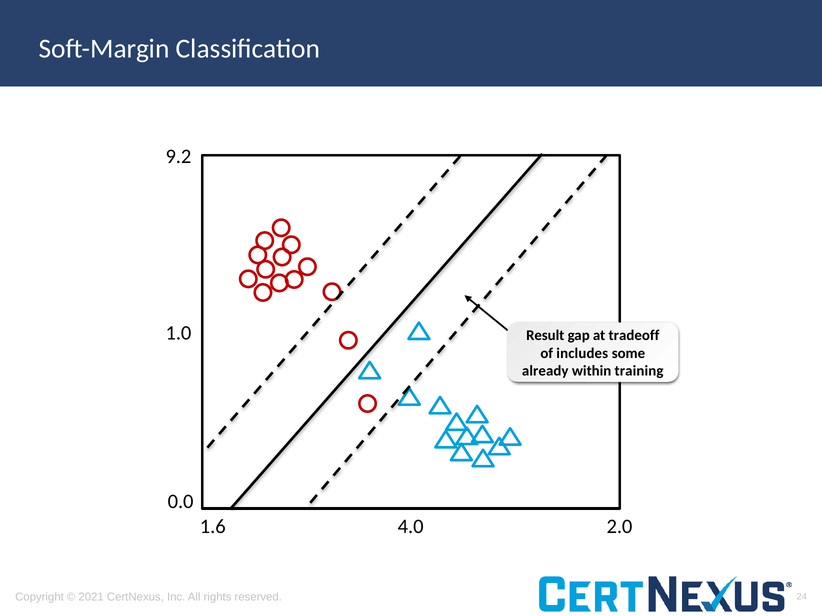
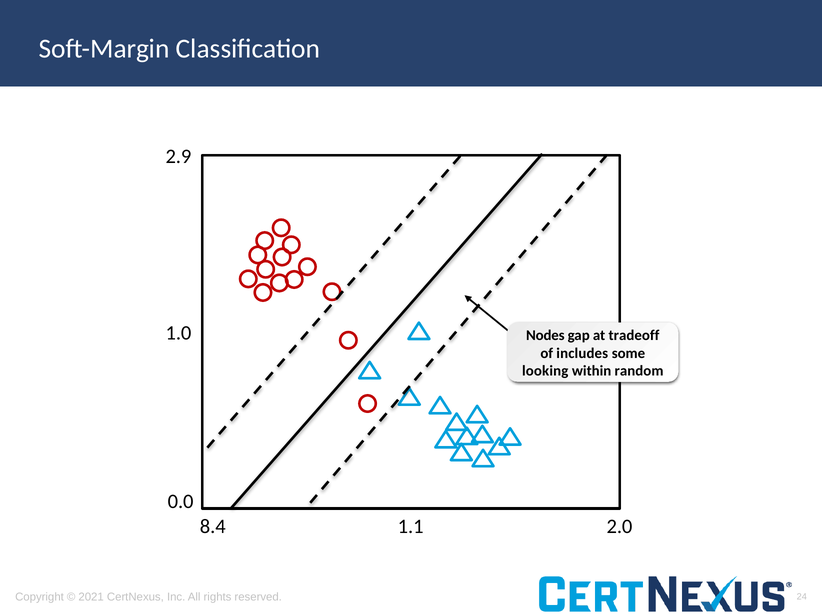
9.2: 9.2 -> 2.9
Result: Result -> Nodes
already: already -> looking
training: training -> random
1.6: 1.6 -> 8.4
4.0: 4.0 -> 1.1
